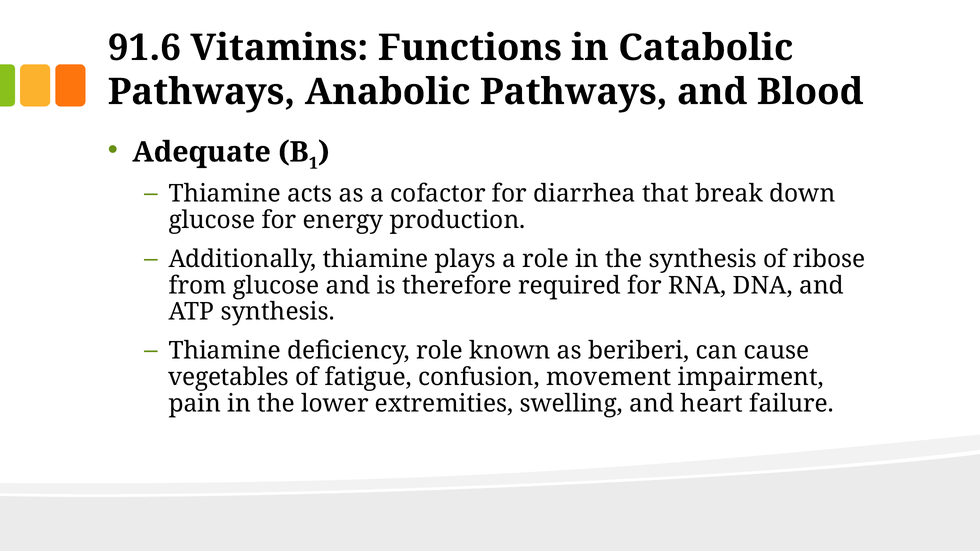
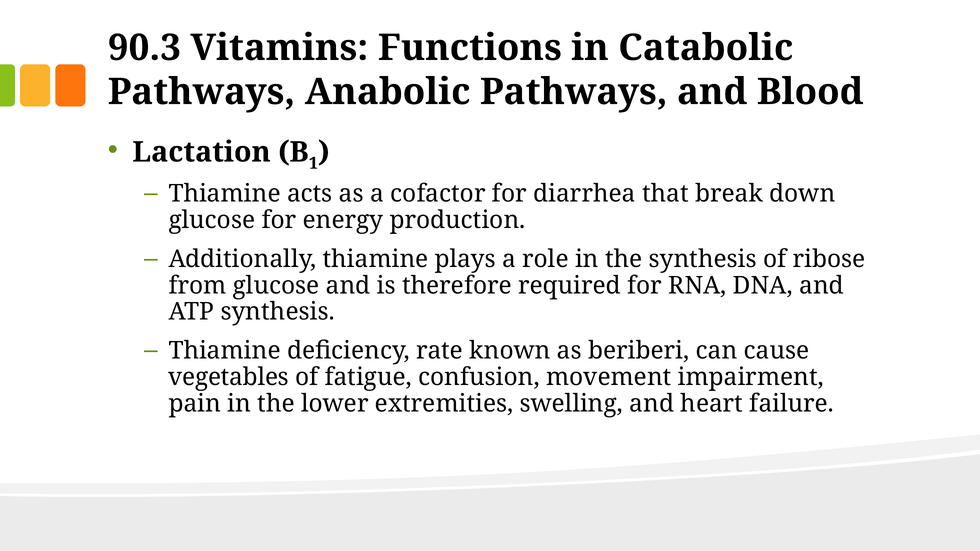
91.6: 91.6 -> 90.3
Adequate: Adequate -> Lactation
deficiency role: role -> rate
